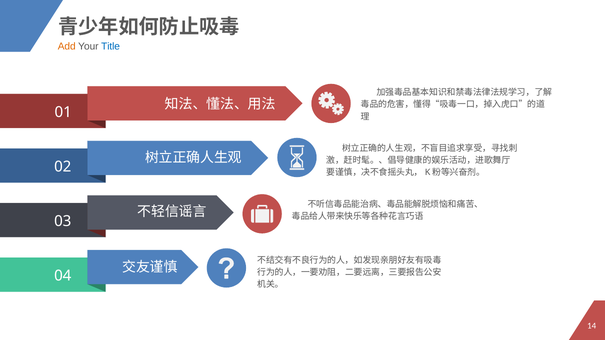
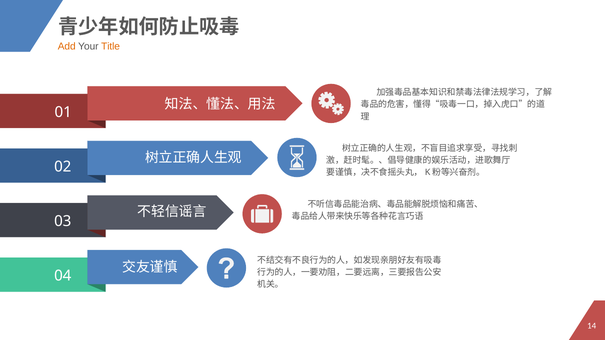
Title colour: blue -> orange
